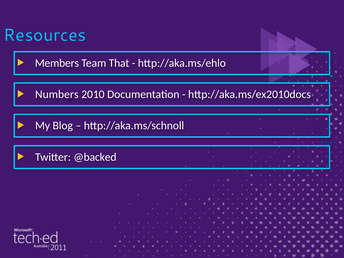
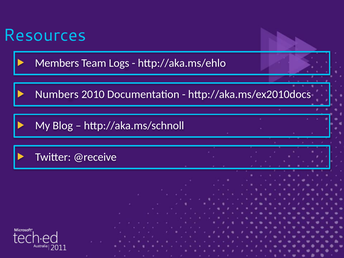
That: That -> Logs
@backed: @backed -> @receive
